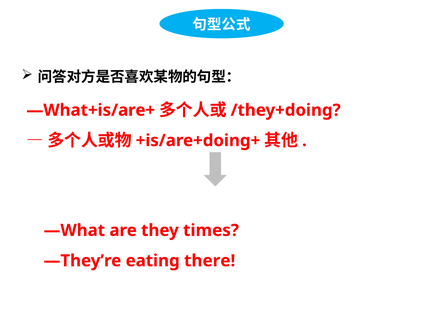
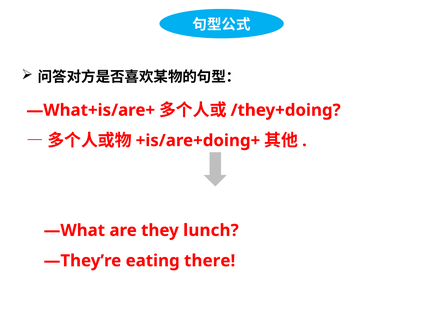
times: times -> lunch
